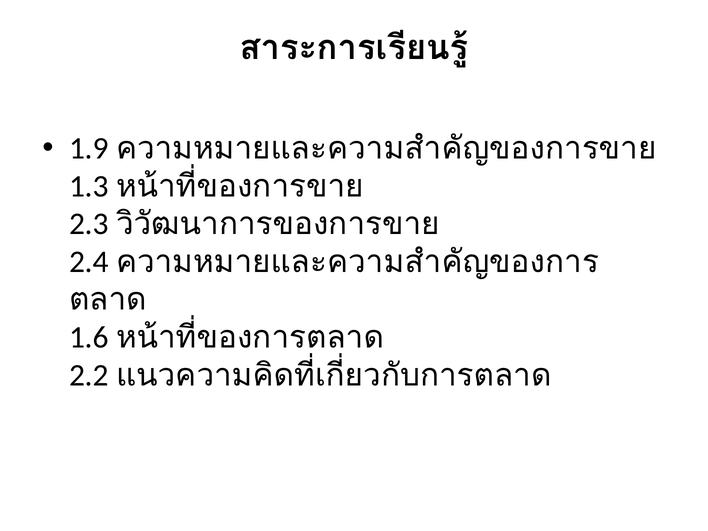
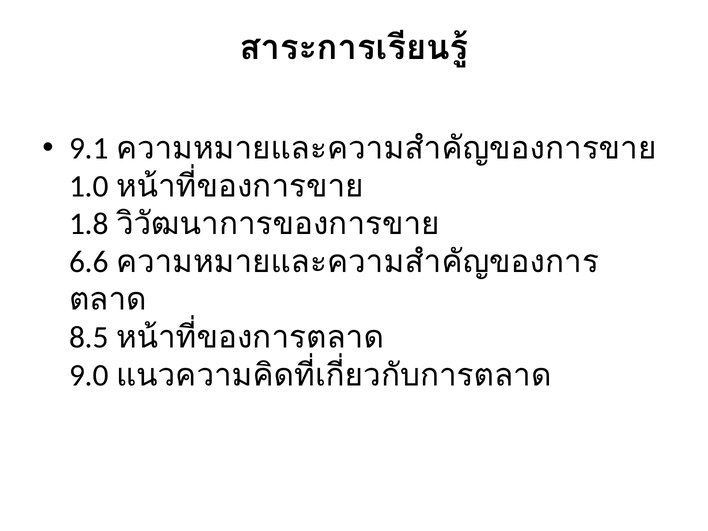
1.9: 1.9 -> 9.1
1.3: 1.3 -> 1.0
2.3: 2.3 -> 1.8
2.4: 2.4 -> 6.6
1.6: 1.6 -> 8.5
2.2: 2.2 -> 9.0
